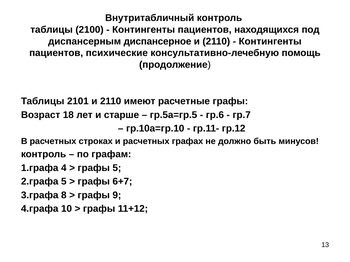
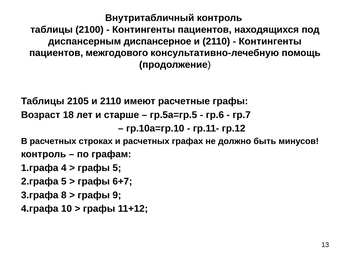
психические: психические -> межгодового
2101: 2101 -> 2105
